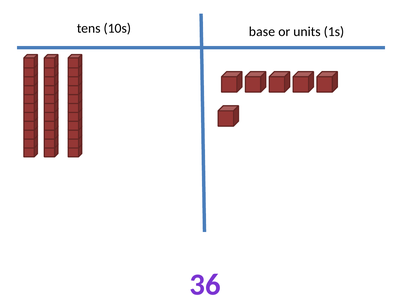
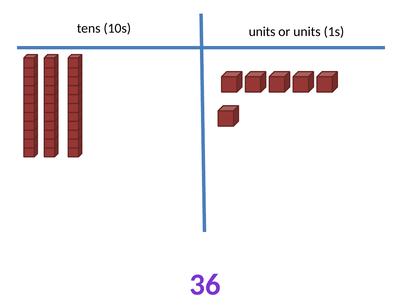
10s base: base -> units
